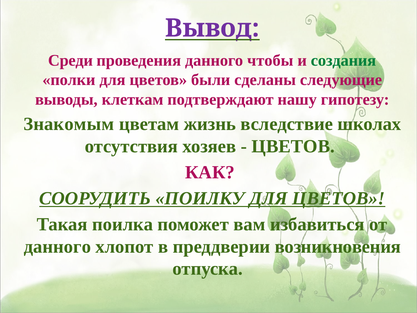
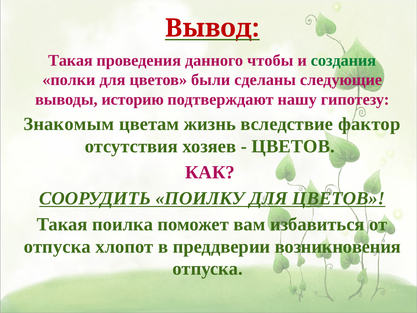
Вывод colour: purple -> red
Среди at (70, 60): Среди -> Такая
клеткам: клеткам -> историю
школах: школах -> фактор
данного at (57, 246): данного -> отпуска
